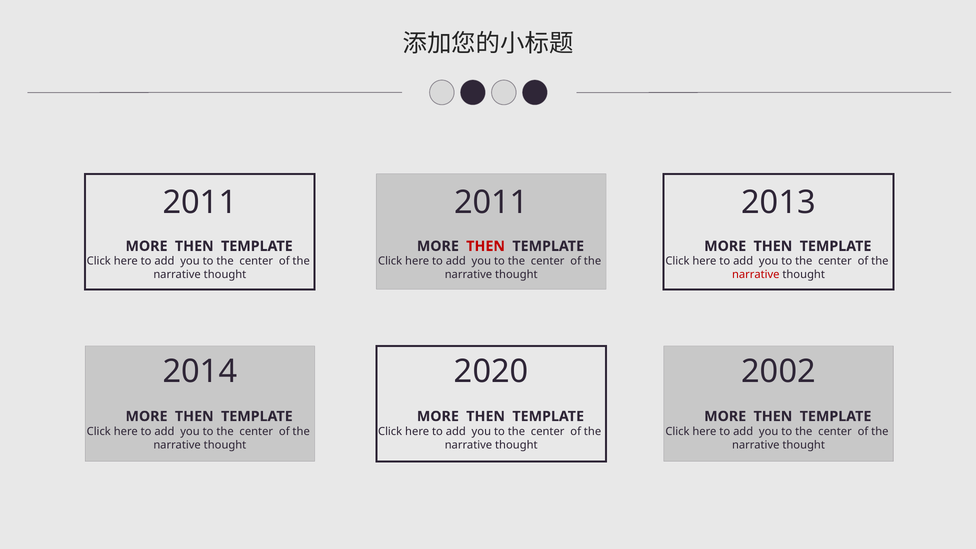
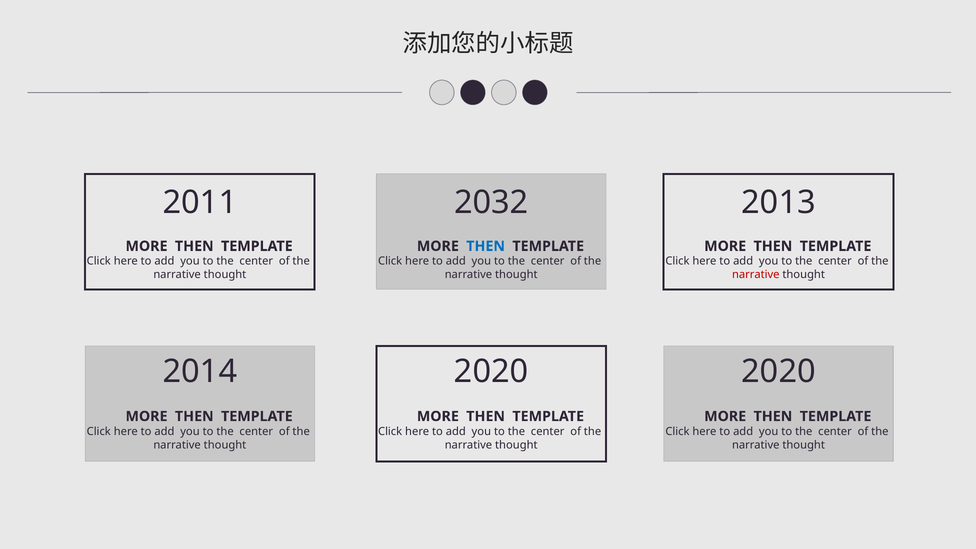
2011 at (491, 202): 2011 -> 2032
THEN at (486, 246) colour: red -> blue
2020 2002: 2002 -> 2020
